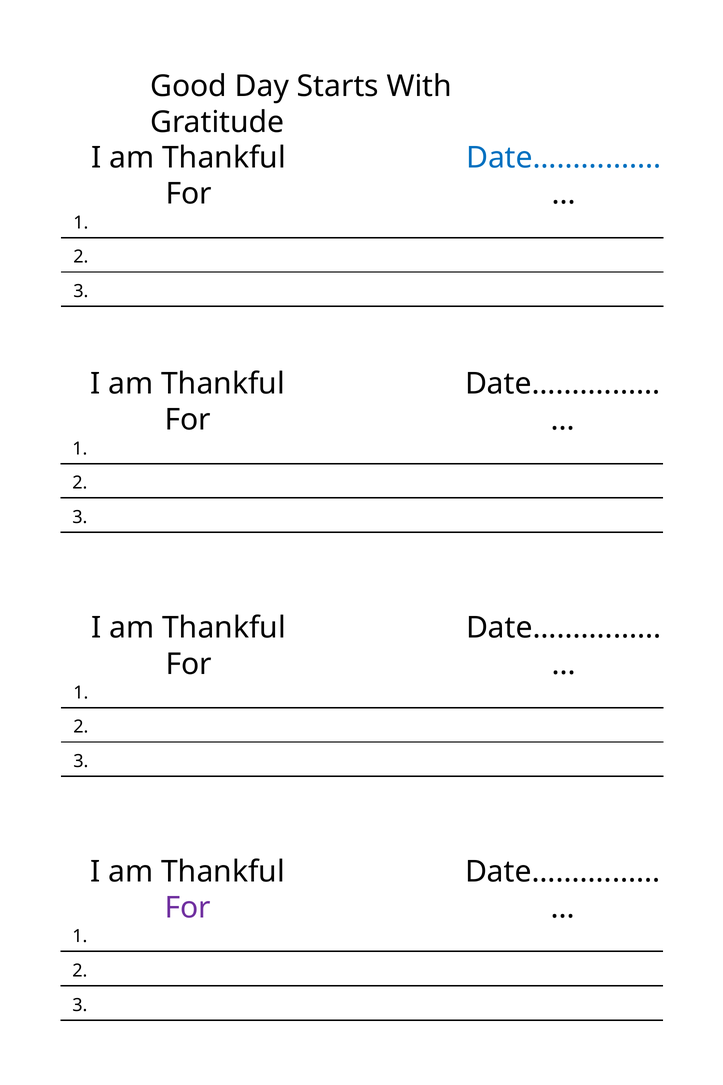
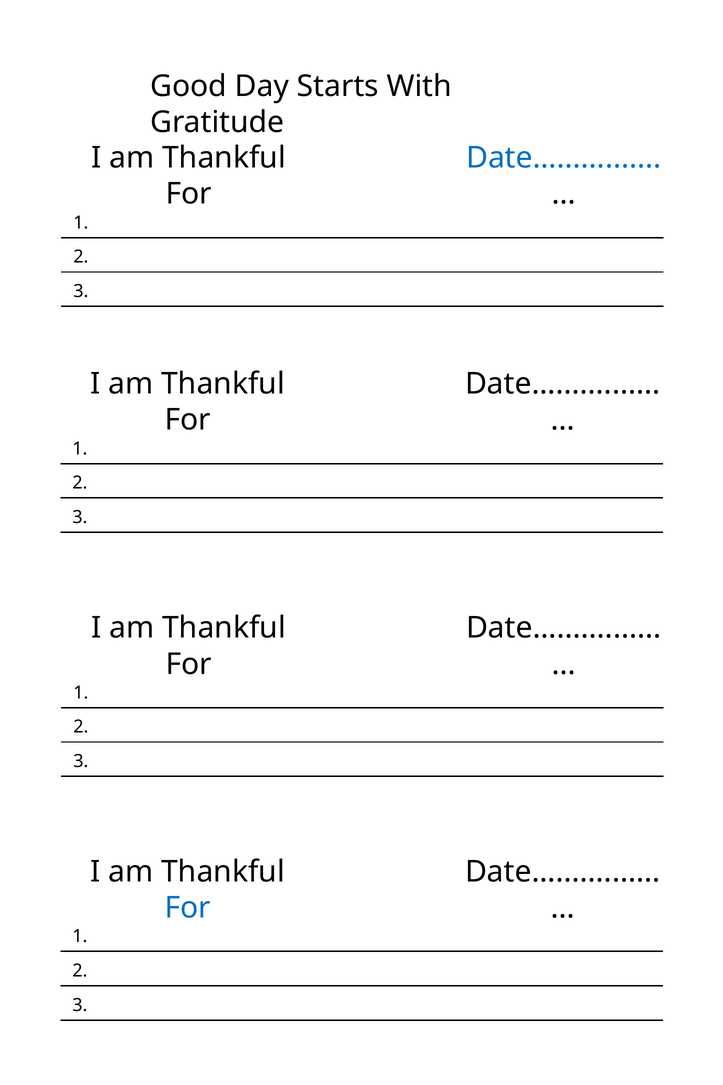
For at (188, 907) colour: purple -> blue
